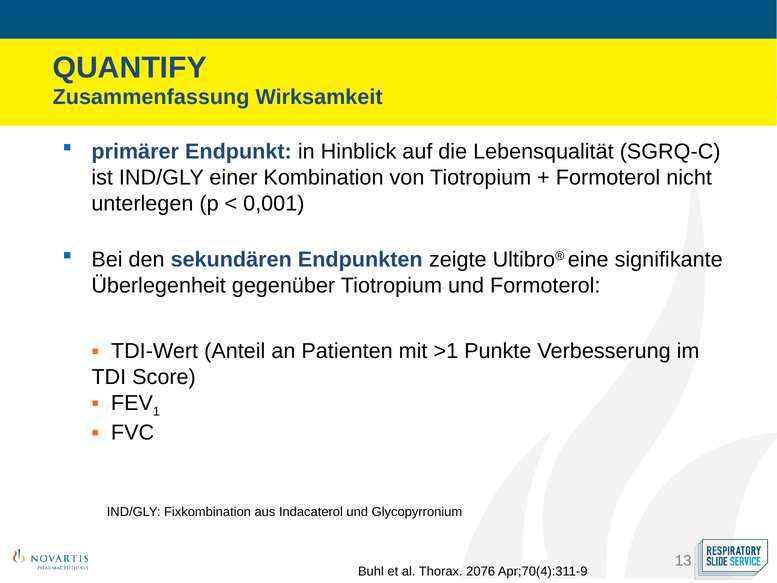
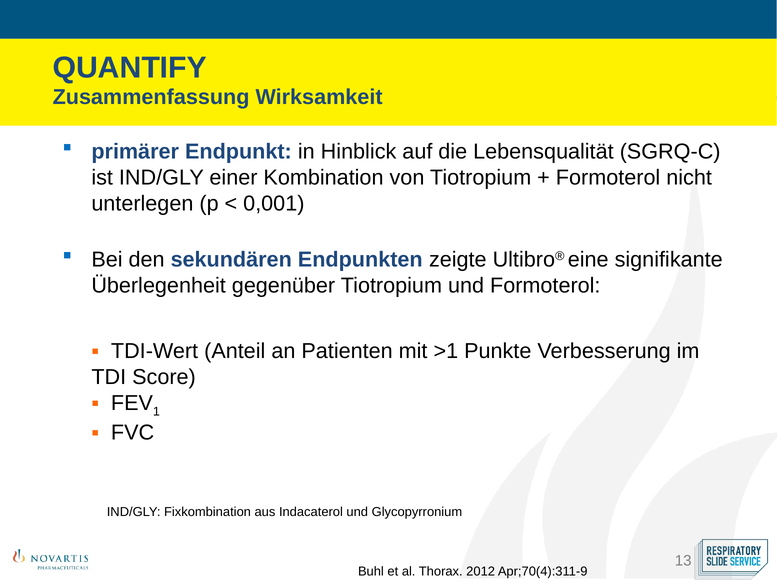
2076: 2076 -> 2012
